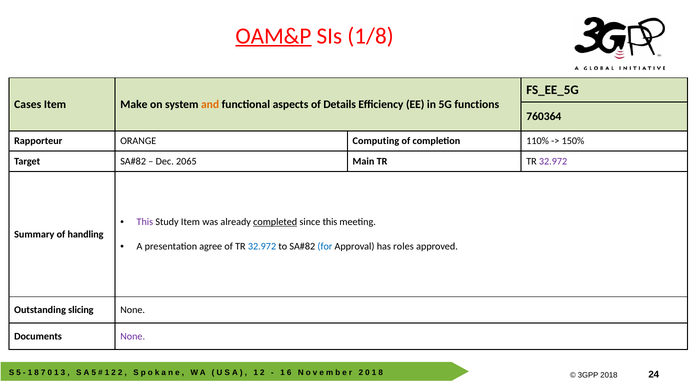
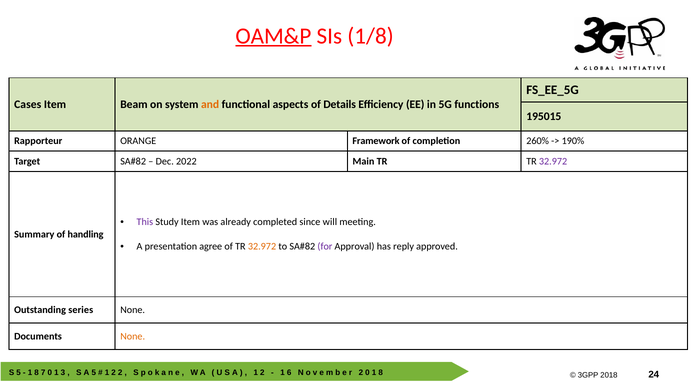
Make: Make -> Beam
760364: 760364 -> 195015
Computing: Computing -> Framework
110%: 110% -> 260%
150%: 150% -> 190%
2065: 2065 -> 2022
completed underline: present -> none
since this: this -> will
32.972 at (262, 247) colour: blue -> orange
for colour: blue -> purple
roles: roles -> reply
slicing: slicing -> series
None at (133, 337) colour: purple -> orange
